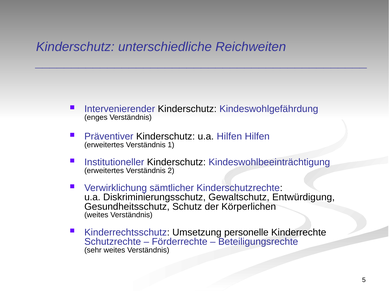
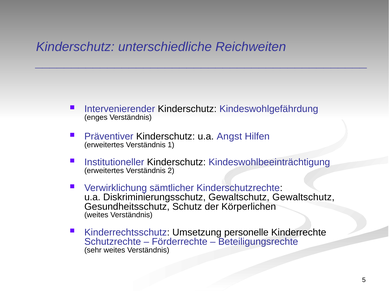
u.a Hilfen: Hilfen -> Angst
Gewaltschutz Entwürdigung: Entwürdigung -> Gewaltschutz
